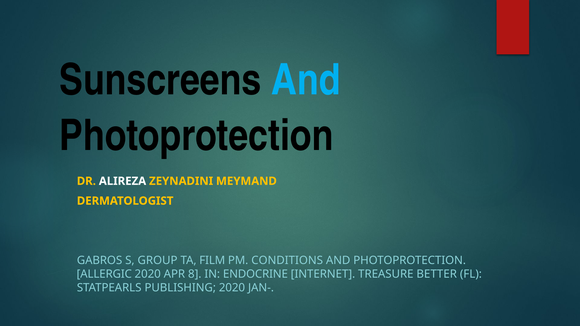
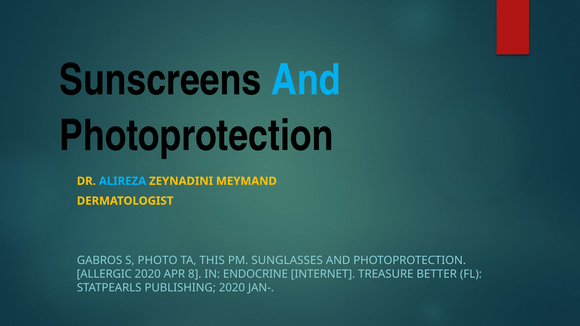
ALIREZA colour: white -> light blue
GROUP: GROUP -> PHOTO
FILM: FILM -> THIS
CONDITIONS: CONDITIONS -> SUNGLASSES
